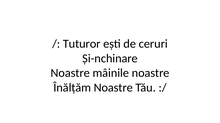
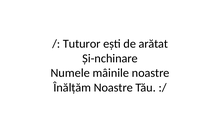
ceruri: ceruri -> arătat
Noastre at (70, 73): Noastre -> Numele
